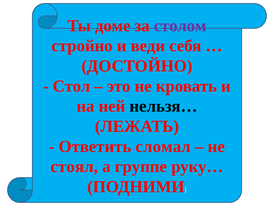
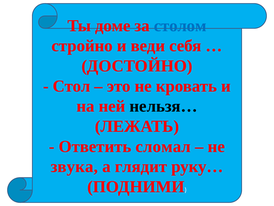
столом colour: purple -> blue
стоял: стоял -> звука
группе: группе -> глядит
